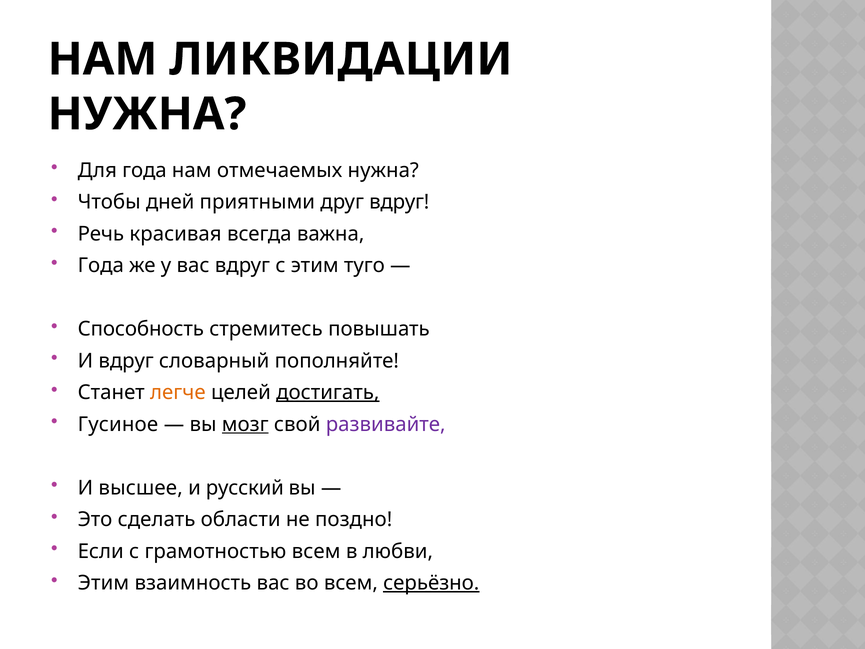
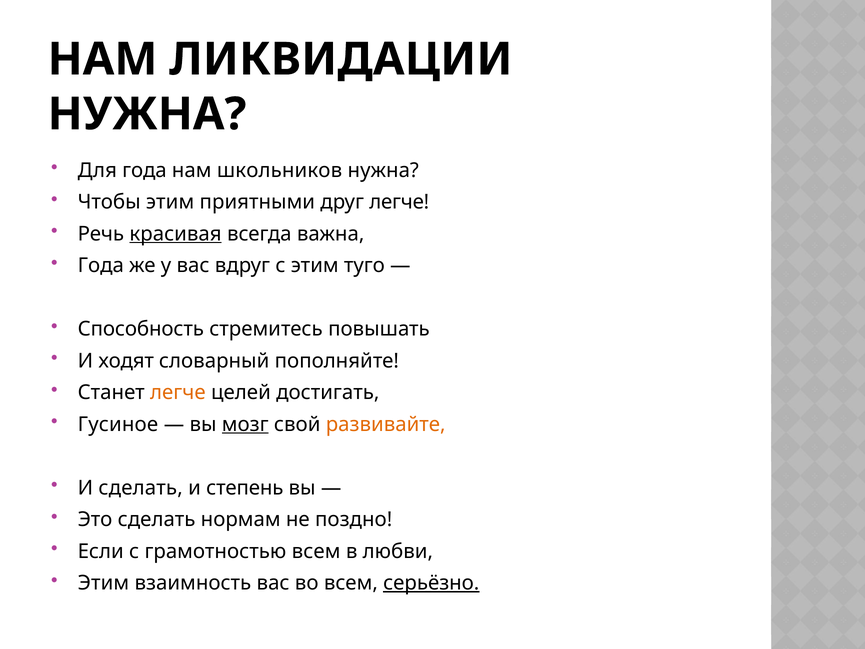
отмечаемых: отмечаемых -> школьников
Чтобы дней: дней -> этим
друг вдруг: вдруг -> легче
красивая underline: none -> present
И вдруг: вдруг -> ходят
достигать underline: present -> none
развивайте colour: purple -> orange
И высшее: высшее -> сделать
русский: русский -> степень
области: области -> нормам
